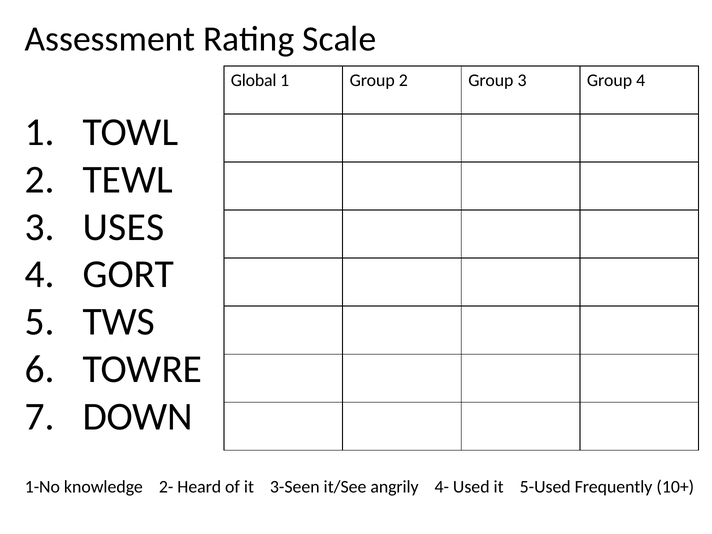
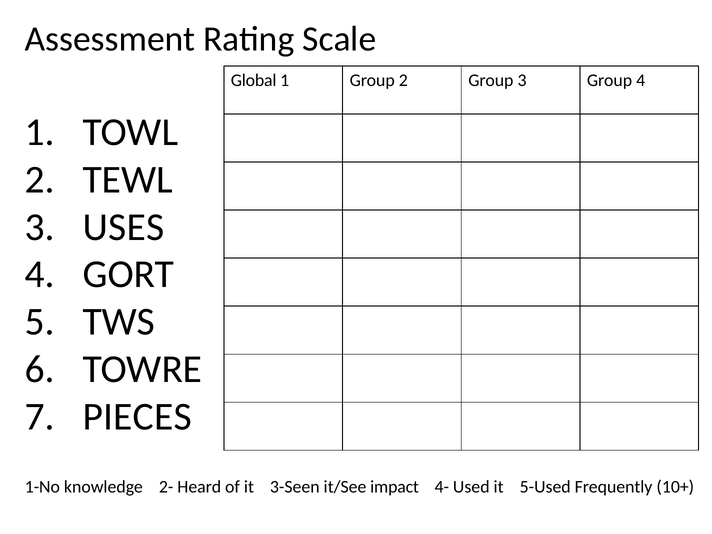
DOWN: DOWN -> PIECES
angrily: angrily -> impact
